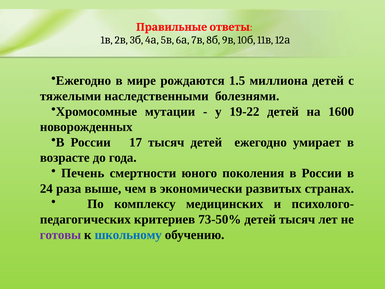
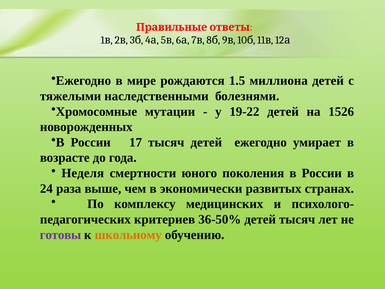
1600: 1600 -> 1526
Печень: Печень -> Неделя
73-50%: 73-50% -> 36-50%
школьному colour: blue -> orange
